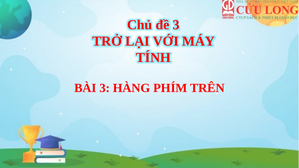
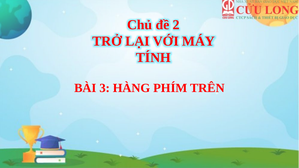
đề 3: 3 -> 2
